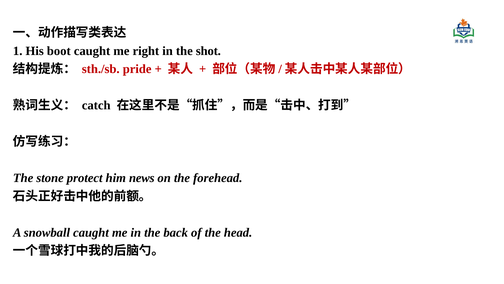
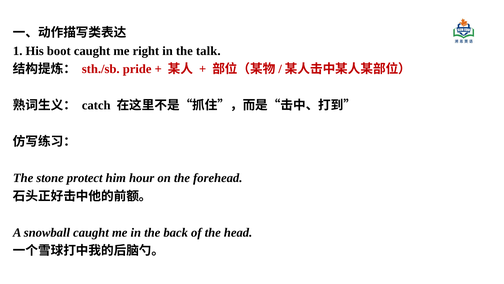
shot: shot -> talk
news: news -> hour
